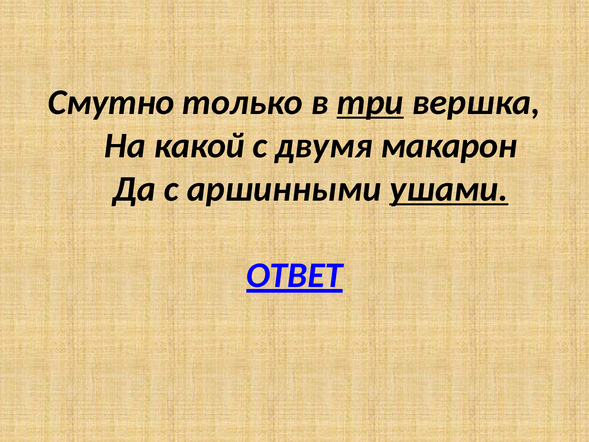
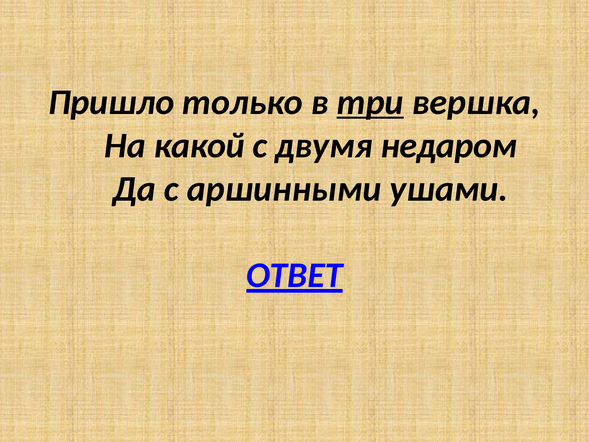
Смутно: Смутно -> Пришло
макарон: макарон -> недаром
ушами underline: present -> none
